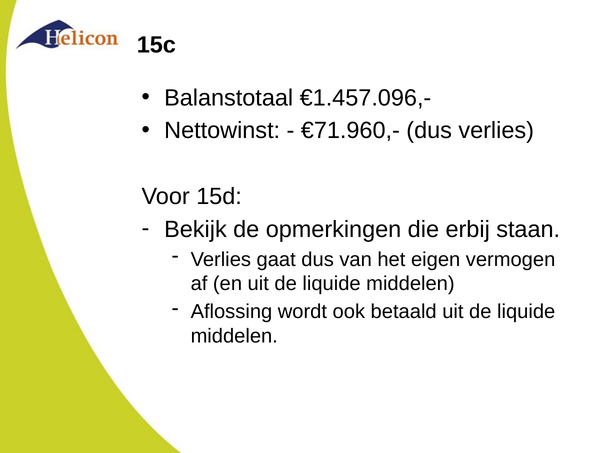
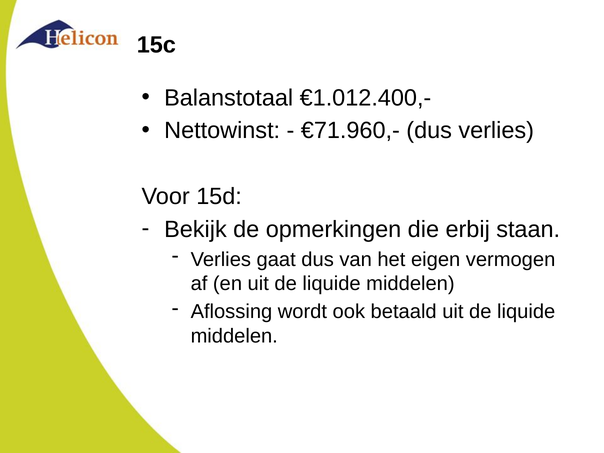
€1.457.096,-: €1.457.096,- -> €1.012.400,-
